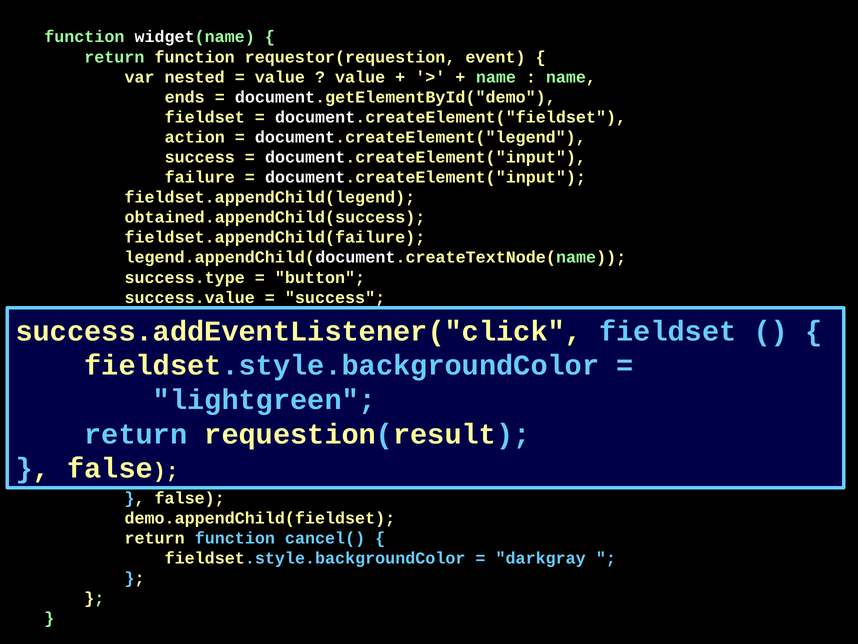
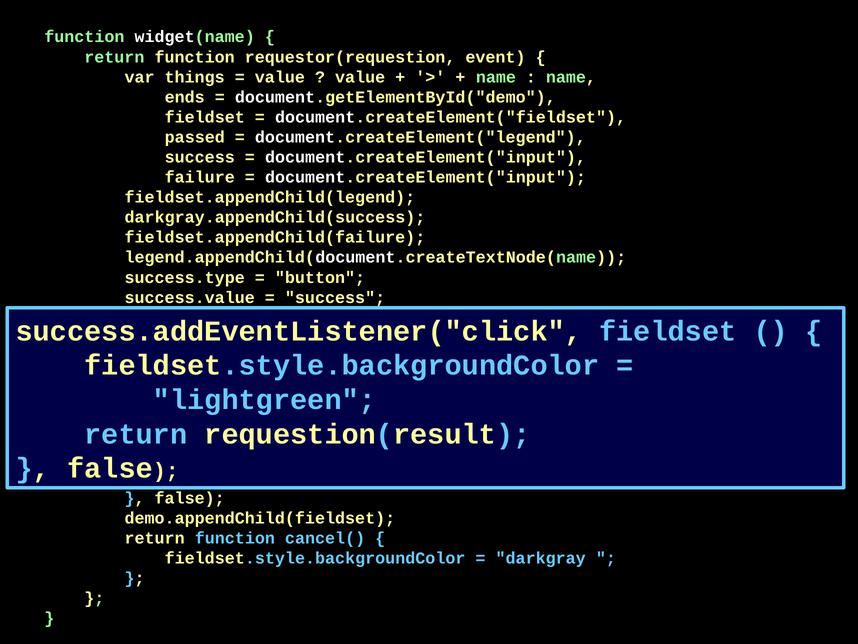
nested: nested -> things
action: action -> passed
obtained.appendChild(success: obtained.appendChild(success -> darkgray.appendChild(success
